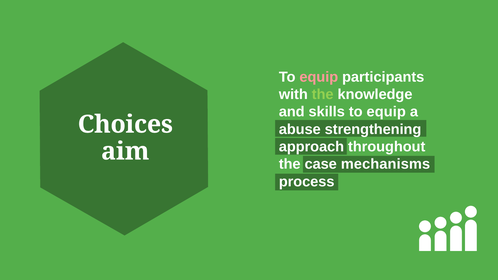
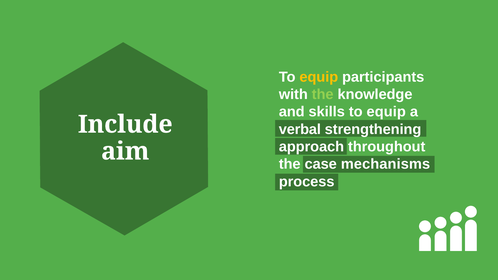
equip at (319, 77) colour: pink -> yellow
Choices: Choices -> Include
abuse: abuse -> verbal
